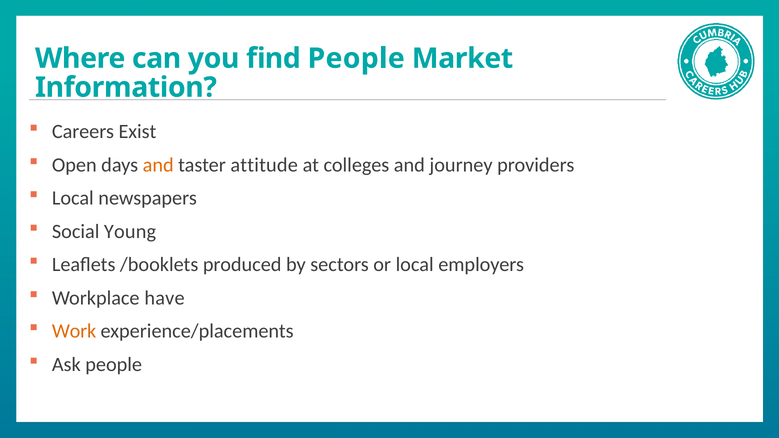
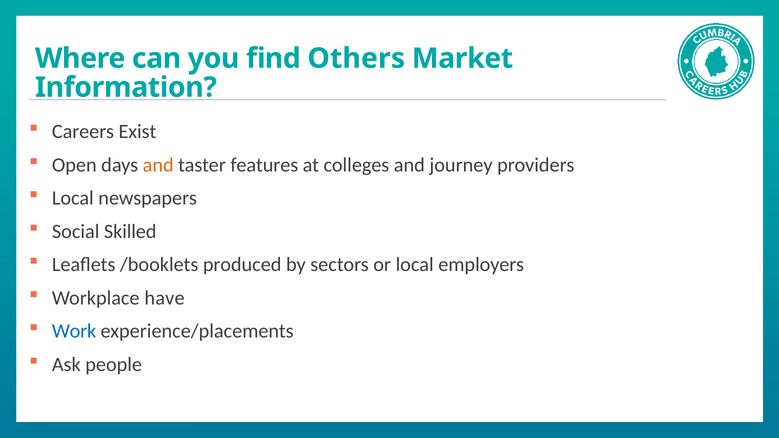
find People: People -> Others
attitude: attitude -> features
Young: Young -> Skilled
Work colour: orange -> blue
